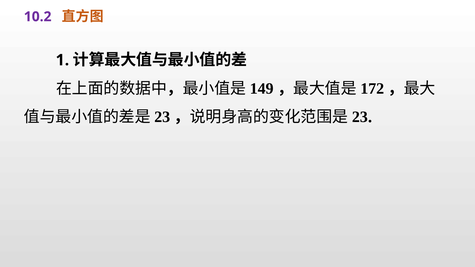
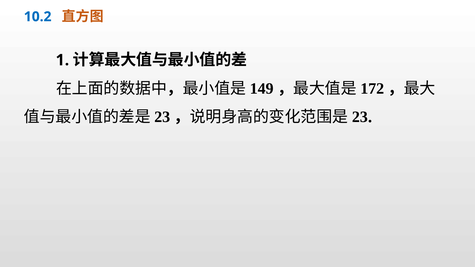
10.2 colour: purple -> blue
